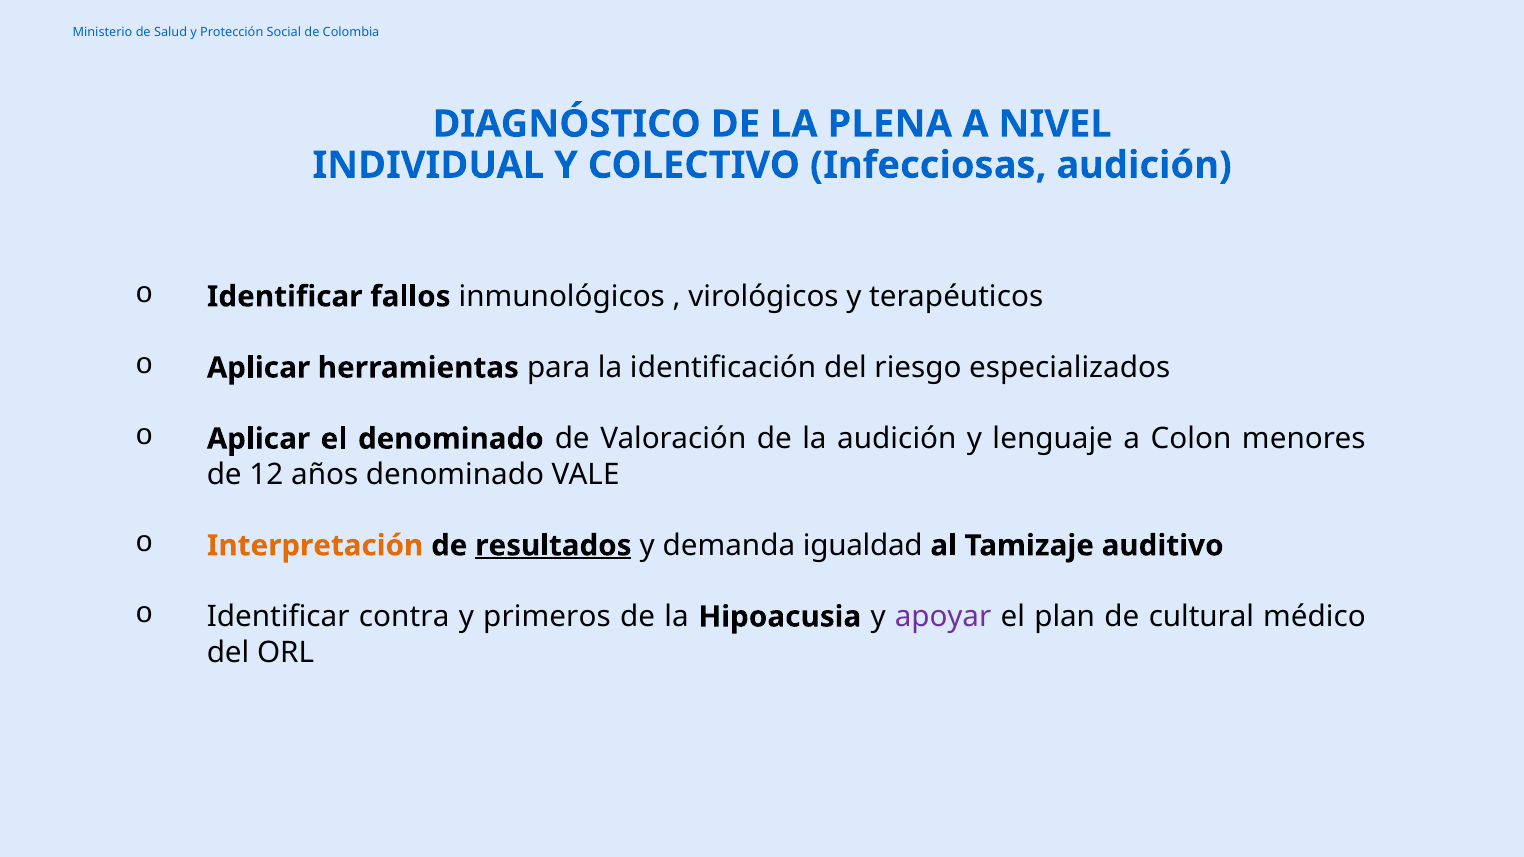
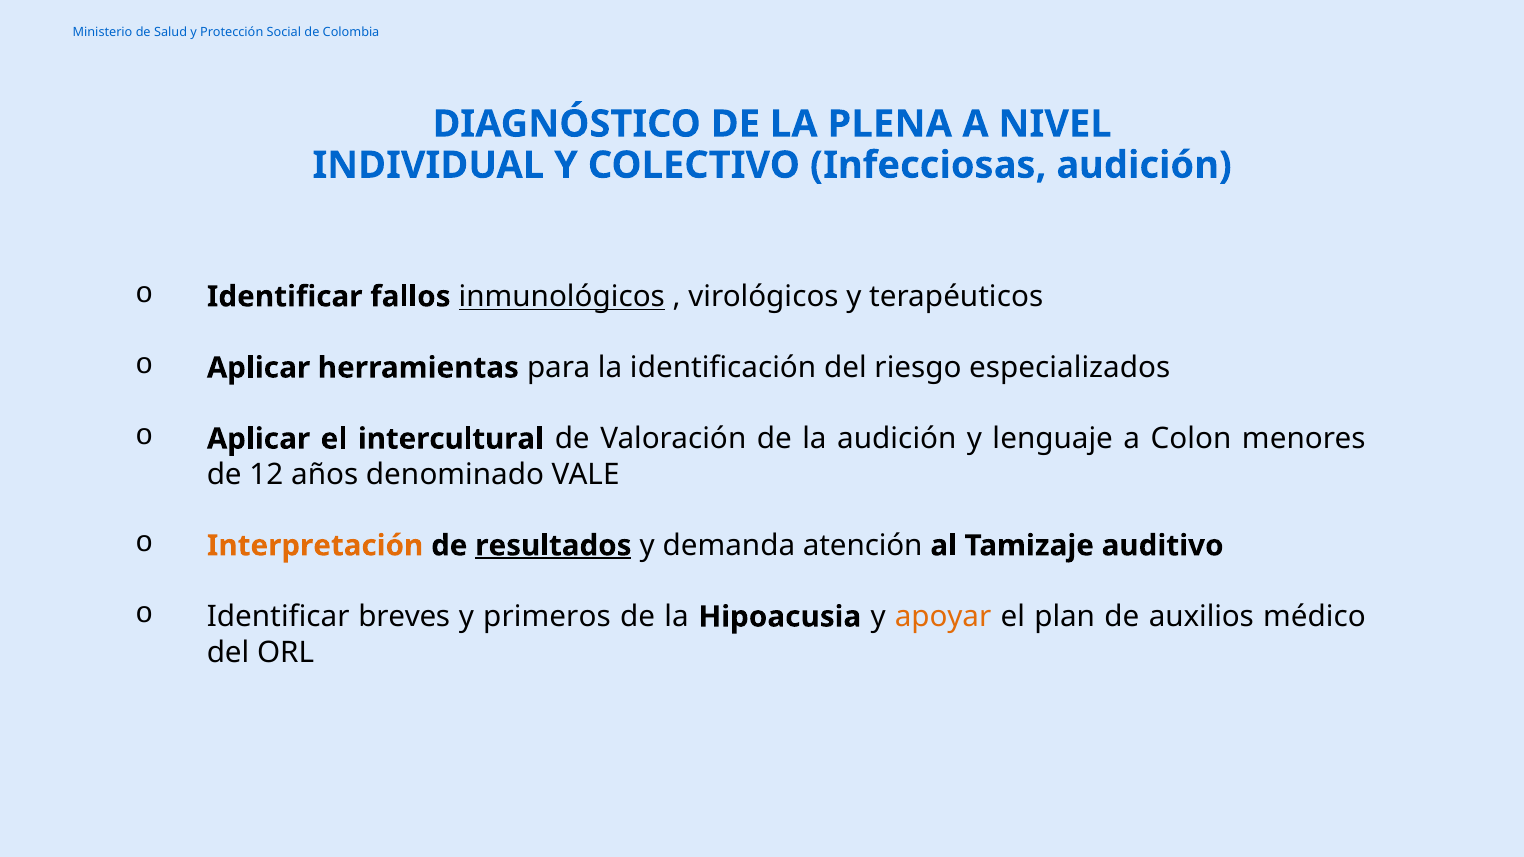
inmunológicos underline: none -> present
el denominado: denominado -> intercultural
igualdad: igualdad -> atención
contra: contra -> breves
apoyar colour: purple -> orange
cultural: cultural -> auxilios
